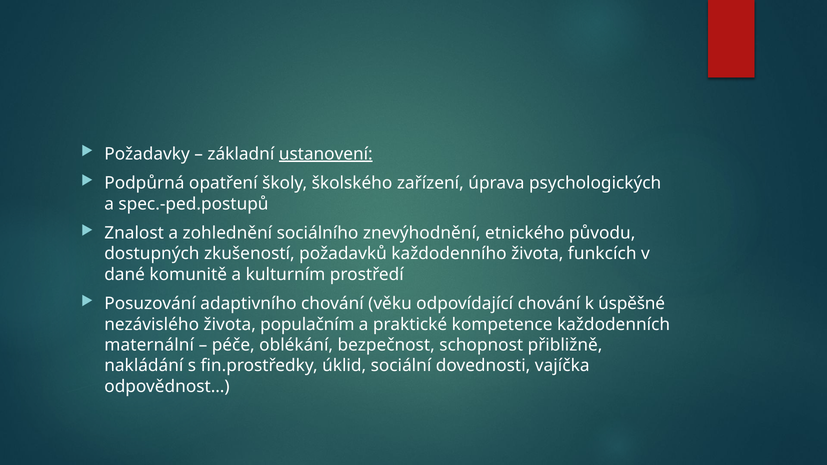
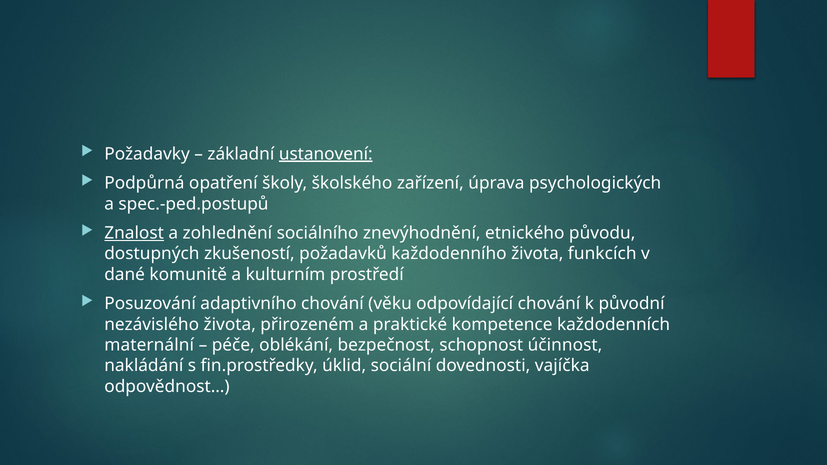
Znalost underline: none -> present
úspěšné: úspěšné -> původní
populačním: populačním -> přirozeném
přibližně: přibližně -> účinnost
